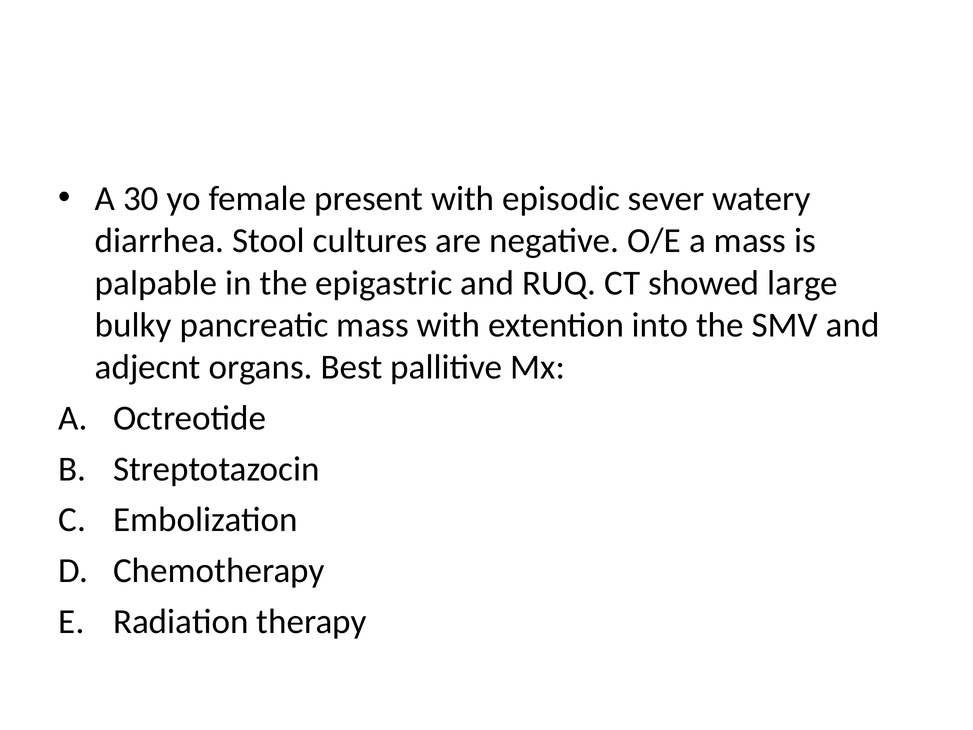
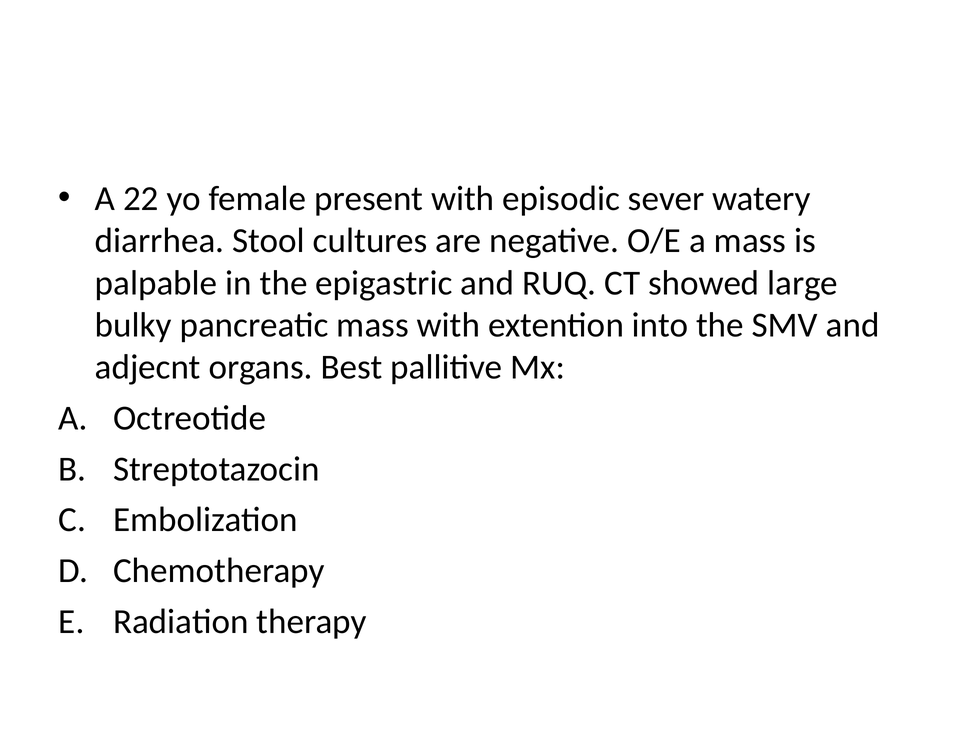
30: 30 -> 22
